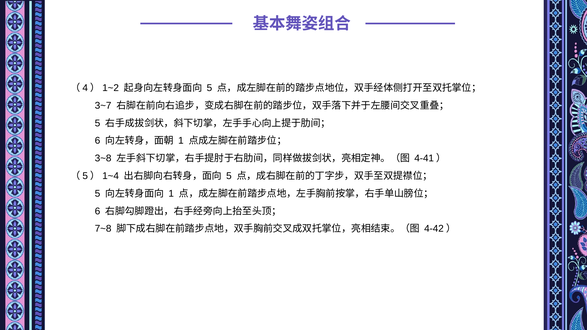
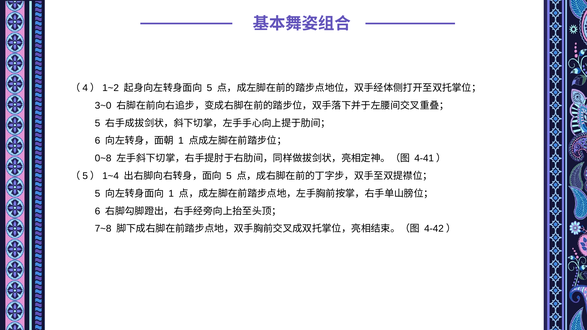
3~7: 3~7 -> 3~0
3~8: 3~8 -> 0~8
